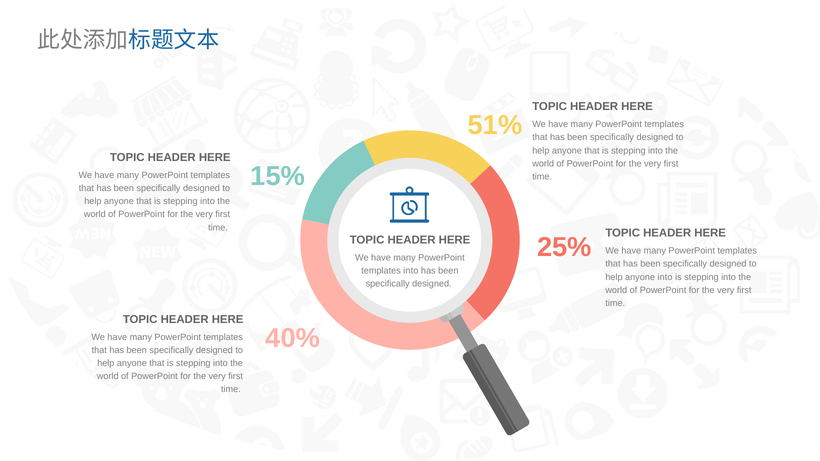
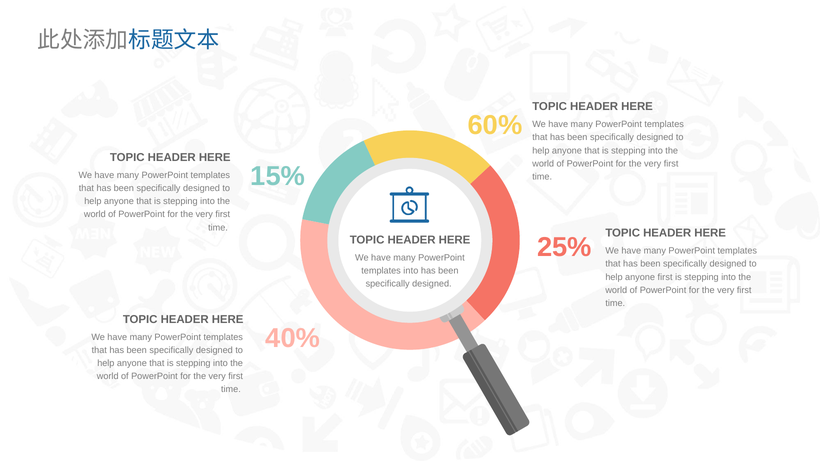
51%: 51% -> 60%
anyone into: into -> first
